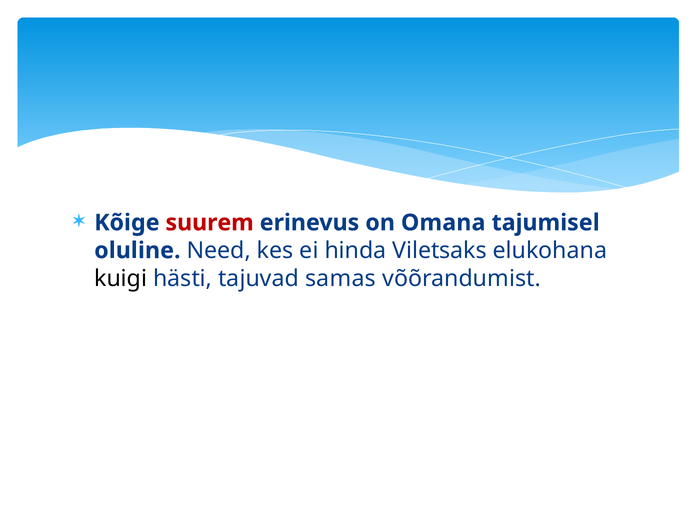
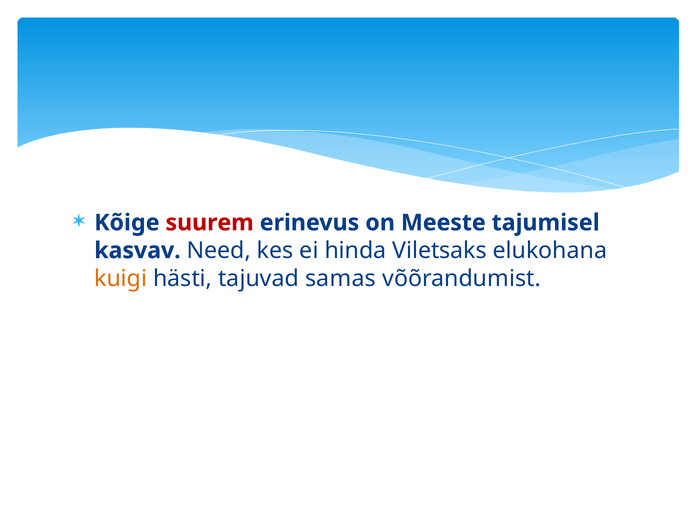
Omana: Omana -> Meeste
oluline: oluline -> kasvav
kuigi colour: black -> orange
